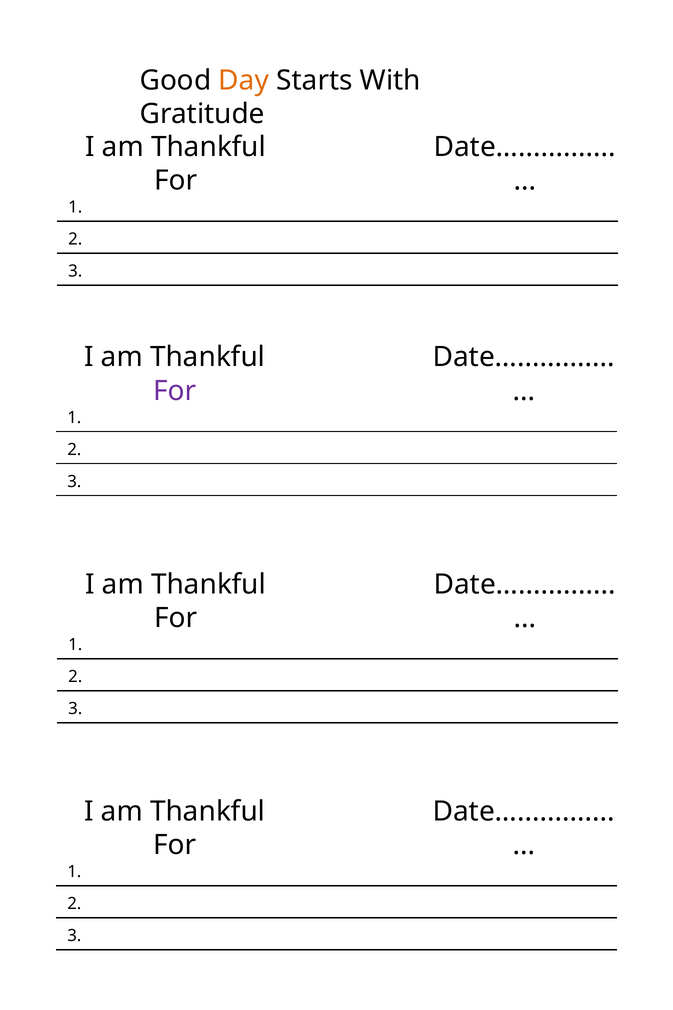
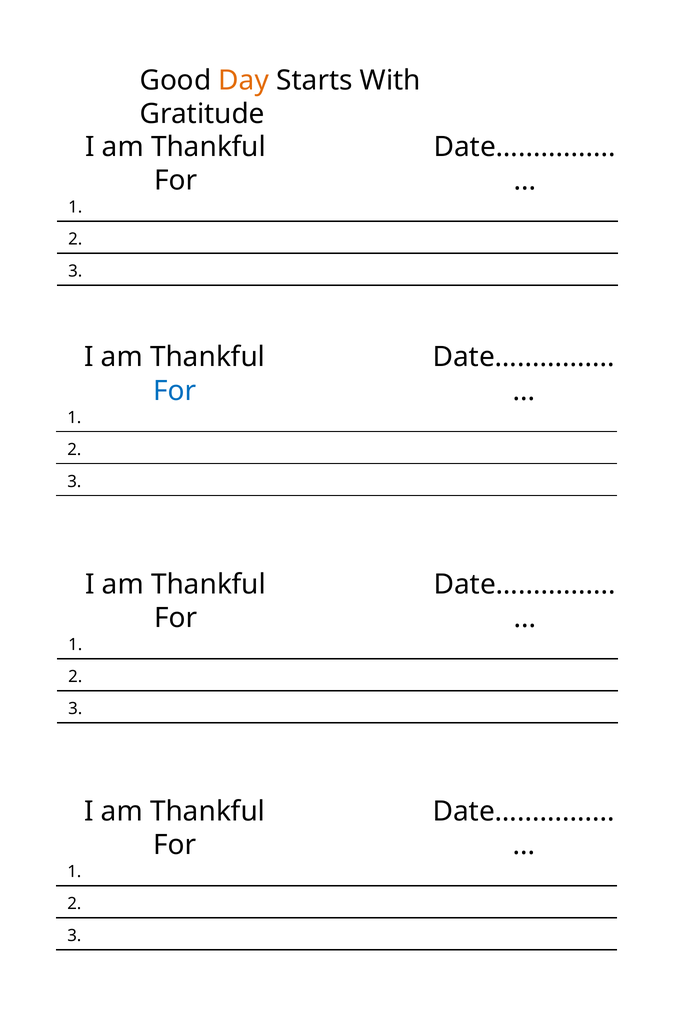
For at (175, 391) colour: purple -> blue
